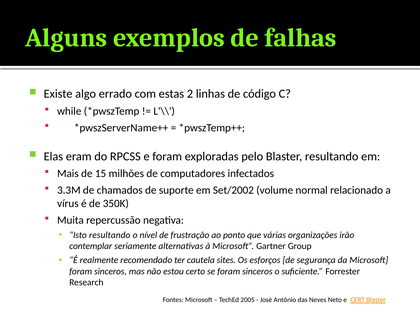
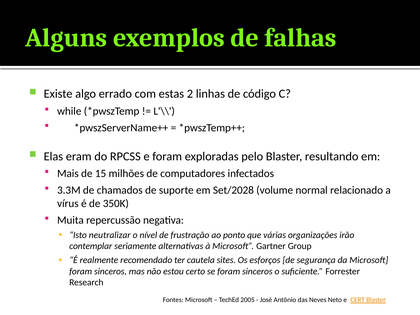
Set/2002: Set/2002 -> Set/2028
Isto resultando: resultando -> neutralizar
